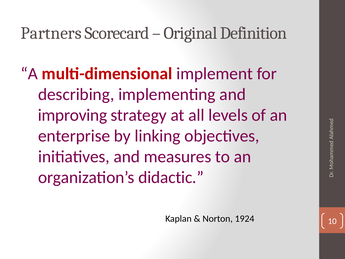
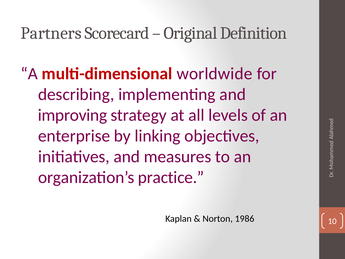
implement: implement -> worldwide
didactic: didactic -> practice
1924: 1924 -> 1986
